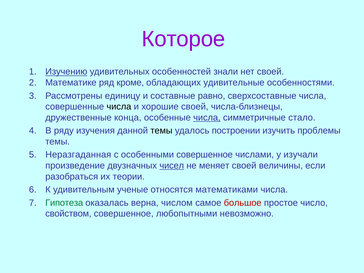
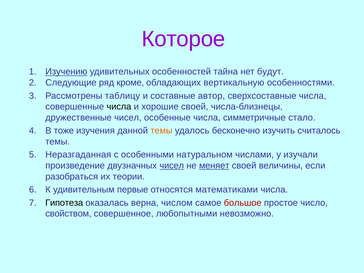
знали: знали -> тайна
нет своей: своей -> будут
Математике: Математике -> Следующие
удивительные: удивительные -> вертикальную
единицу: единицу -> таблицу
равно: равно -> автор
дружественные конца: конца -> чисел
числа at (207, 118) underline: present -> none
ряду: ряду -> тоже
темы at (161, 131) colour: black -> orange
построении: построении -> бесконечно
проблемы: проблемы -> считалось
особенными совершенное: совершенное -> натуральном
меняет underline: none -> present
ученые: ученые -> первые
Гипотеза colour: green -> black
